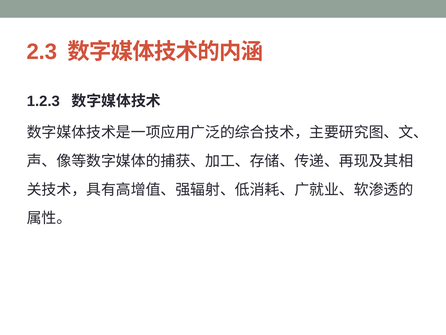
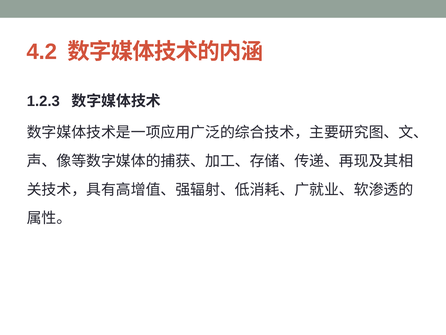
2.3: 2.3 -> 4.2
